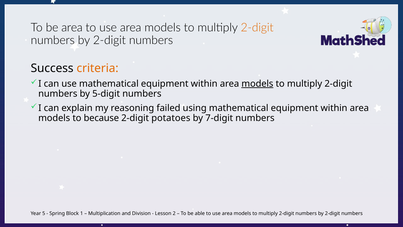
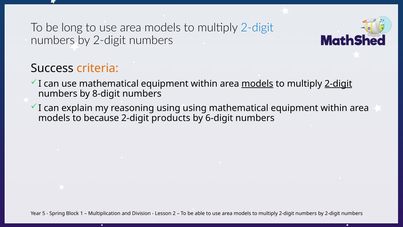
be area: area -> long
2-digit at (257, 28) colour: orange -> blue
2-digit at (338, 84) underline: none -> present
5-digit: 5-digit -> 8-digit
reasoning failed: failed -> using
potatoes: potatoes -> products
7-digit: 7-digit -> 6-digit
